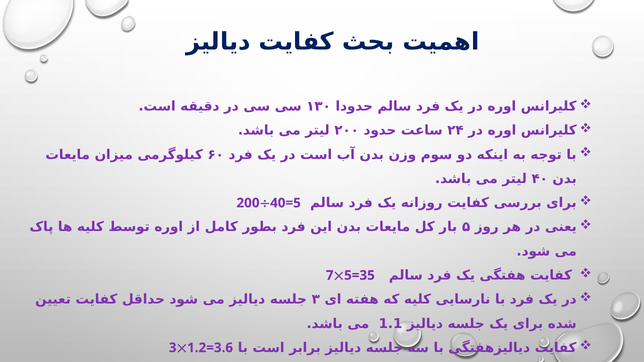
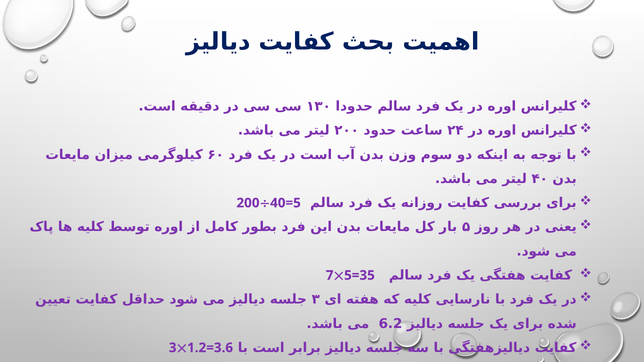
1.1: 1.1 -> 6.2
